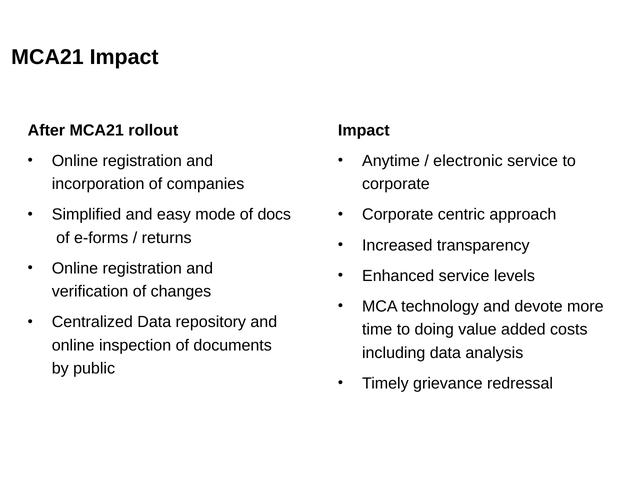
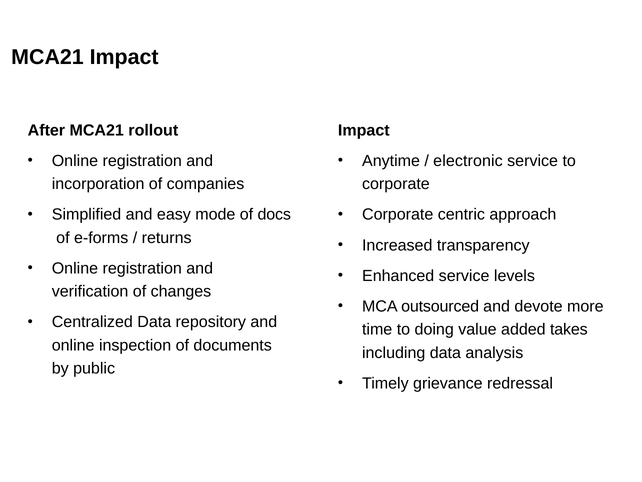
technology: technology -> outsourced
costs: costs -> takes
